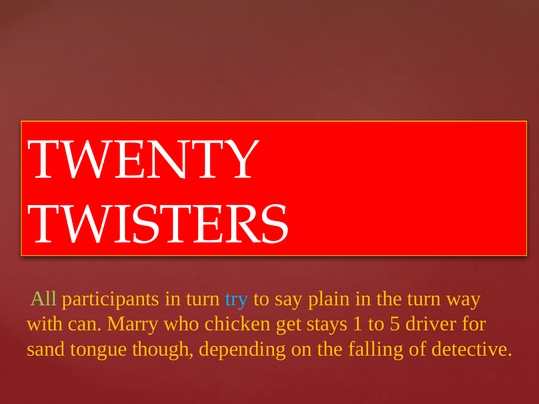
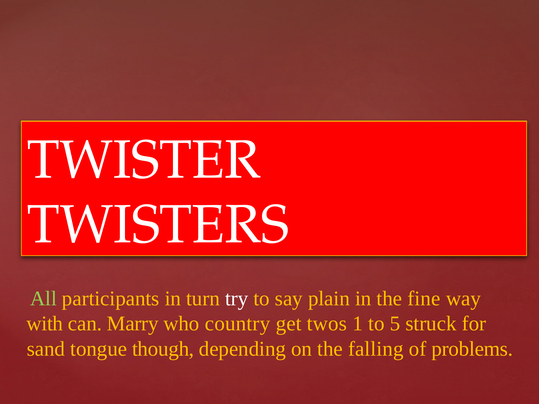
TWENTY: TWENTY -> TWISTER
try colour: light blue -> white
the turn: turn -> fine
chicken: chicken -> country
stays: stays -> twos
driver: driver -> struck
detective: detective -> problems
